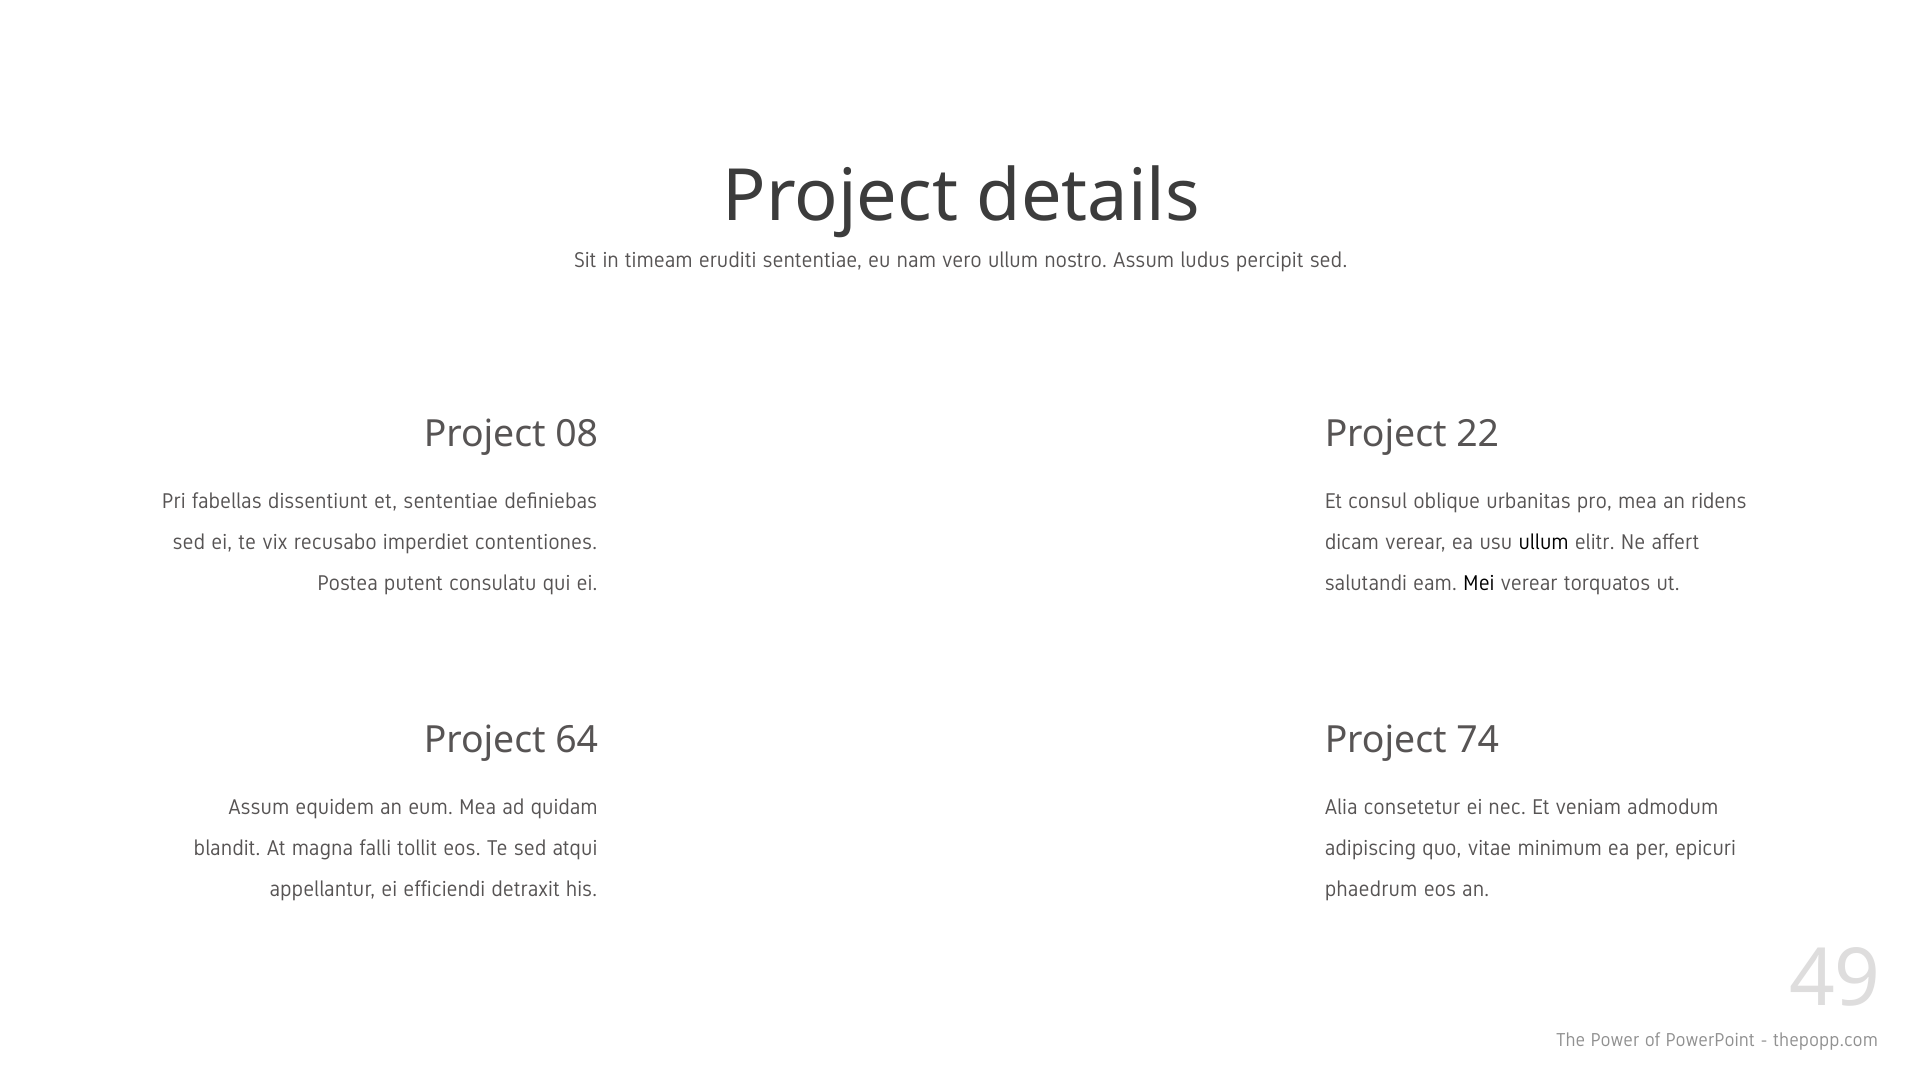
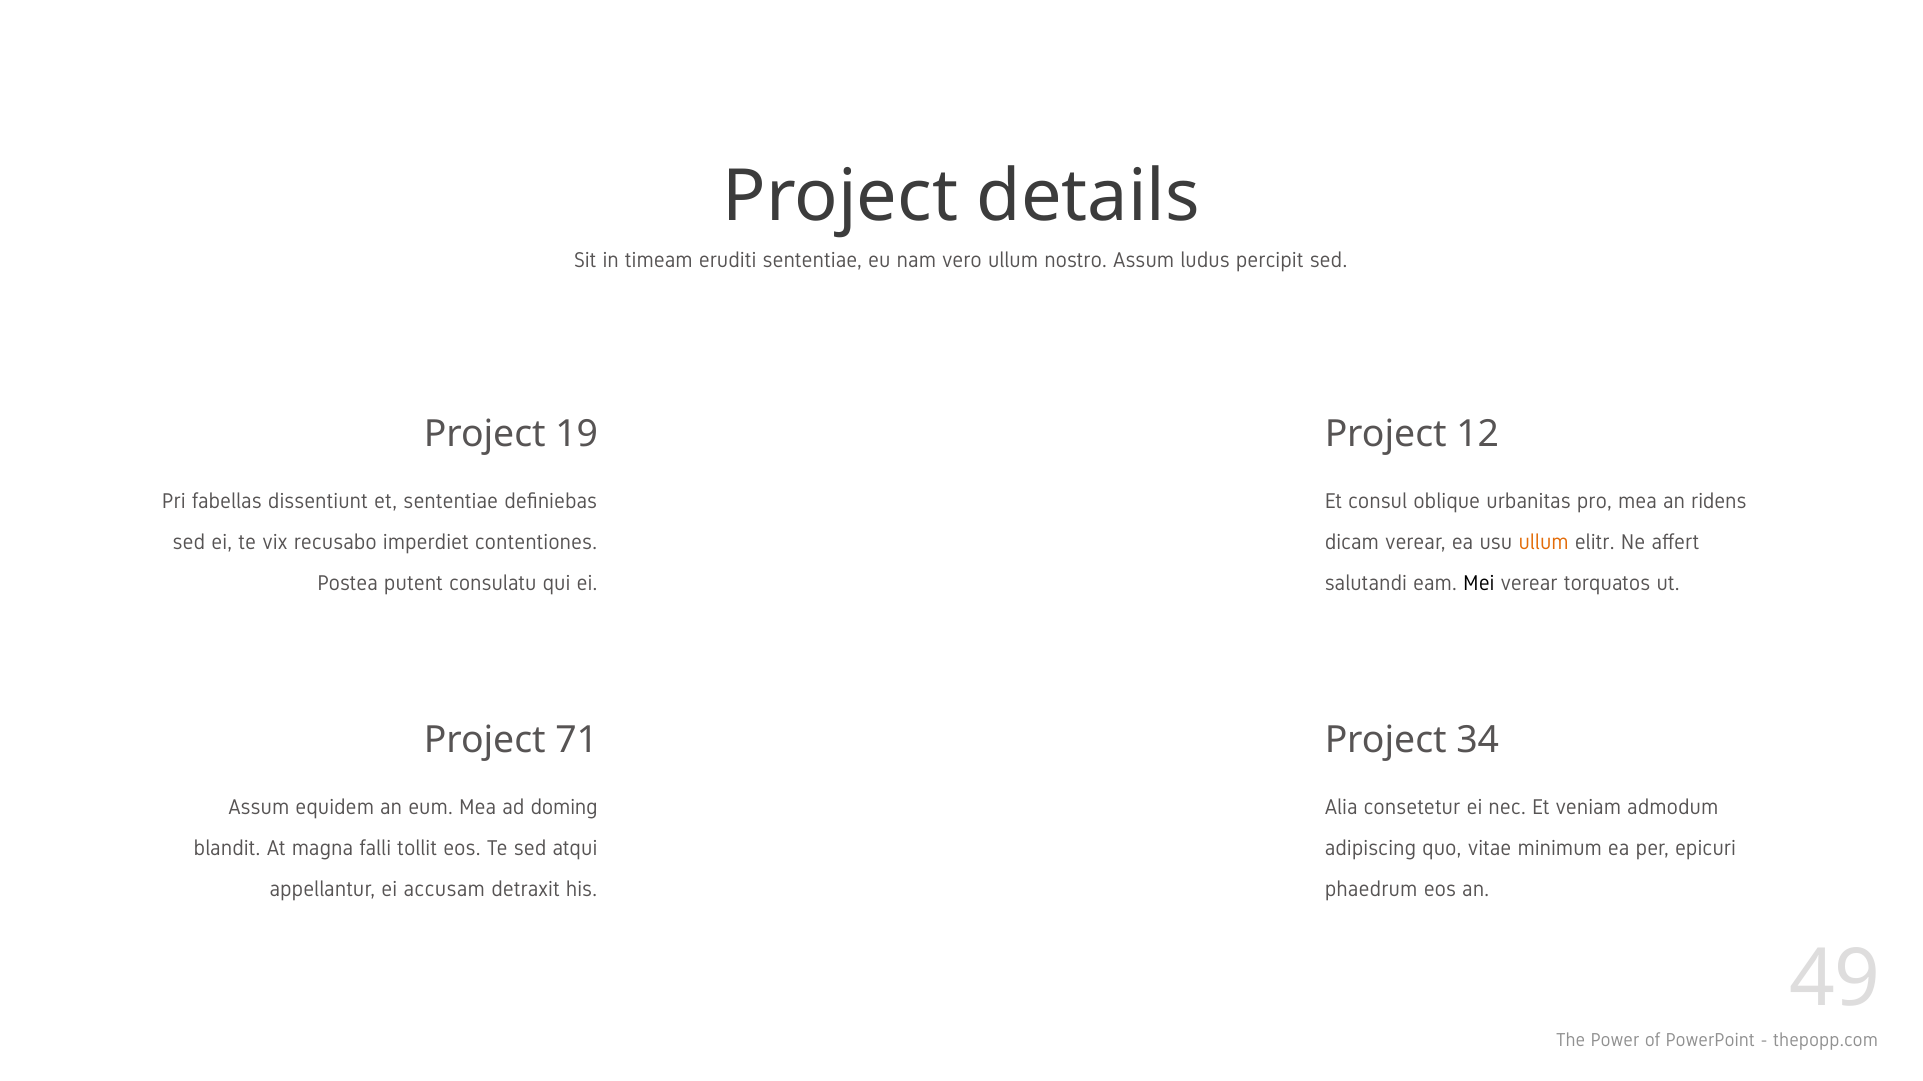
08: 08 -> 19
22: 22 -> 12
ullum at (1544, 543) colour: black -> orange
64: 64 -> 71
74: 74 -> 34
quidam: quidam -> doming
efficiendi: efficiendi -> accusam
